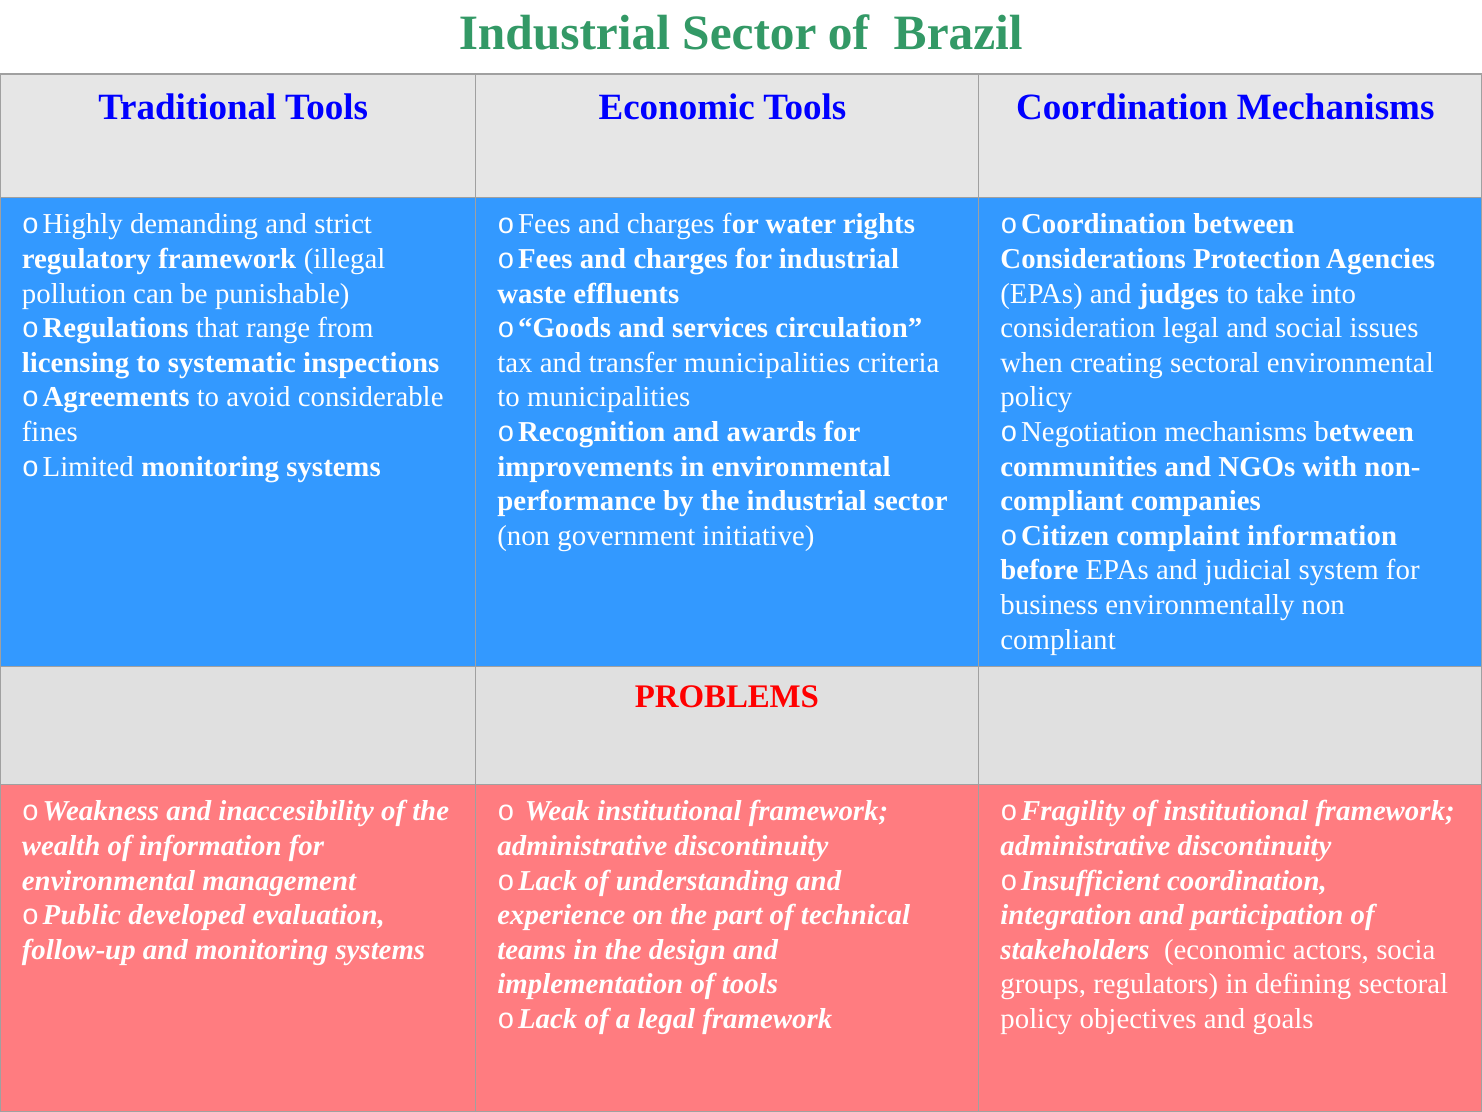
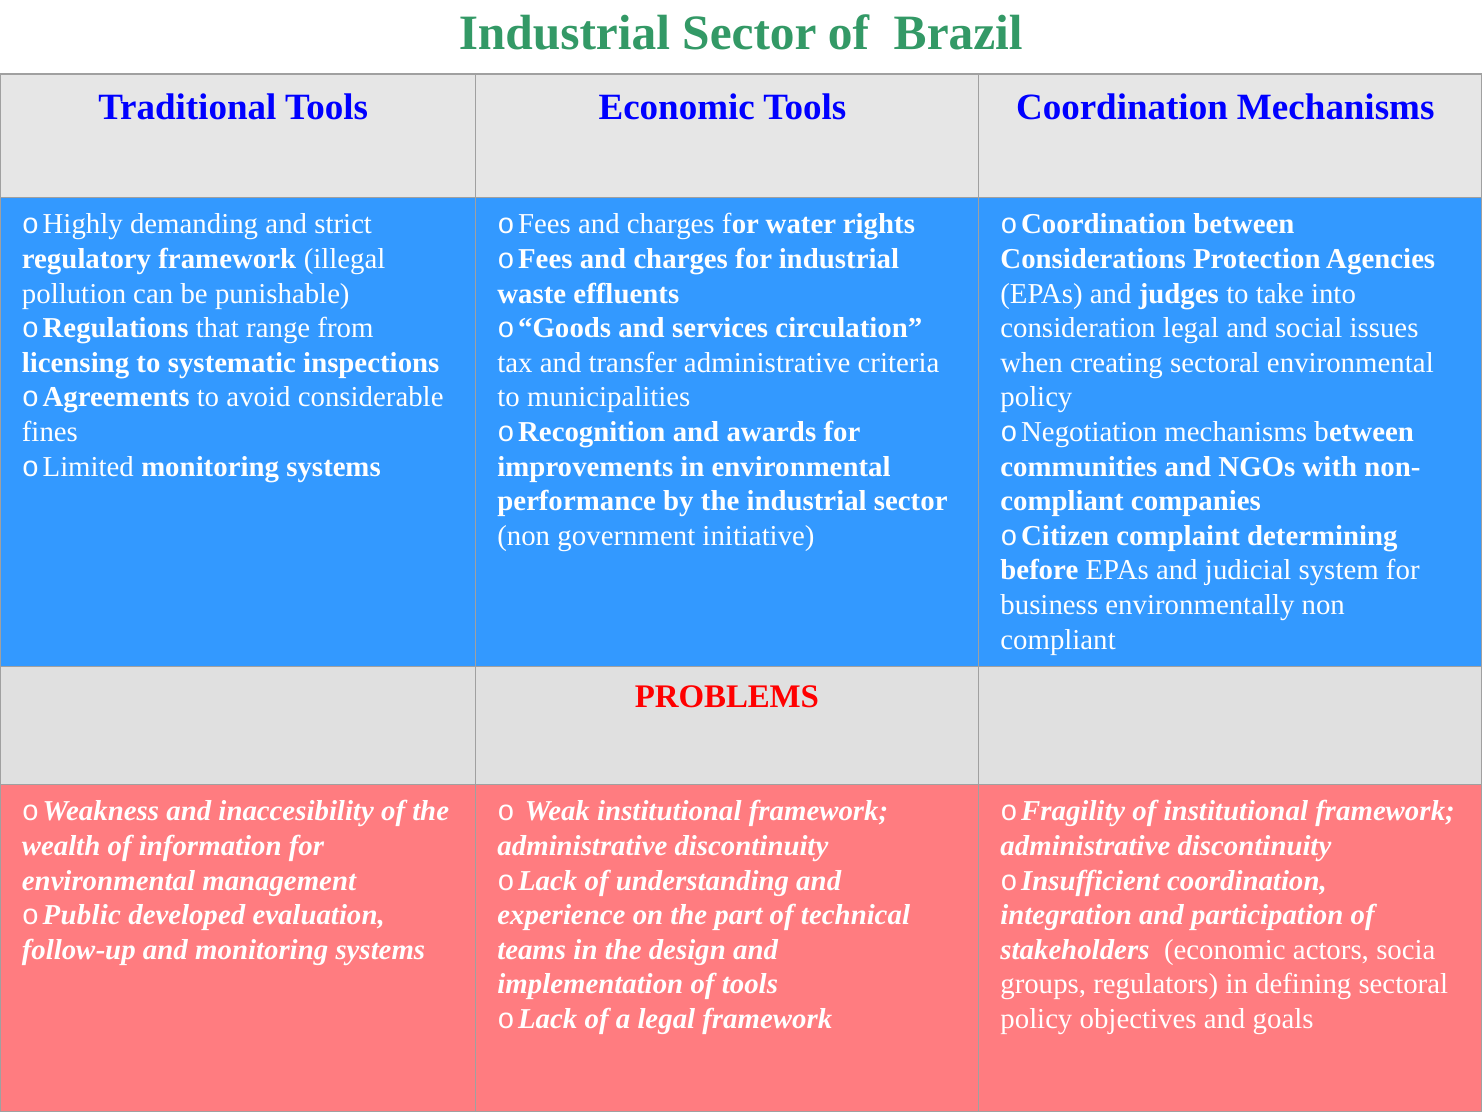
transfer municipalities: municipalities -> administrative
complaint information: information -> determining
